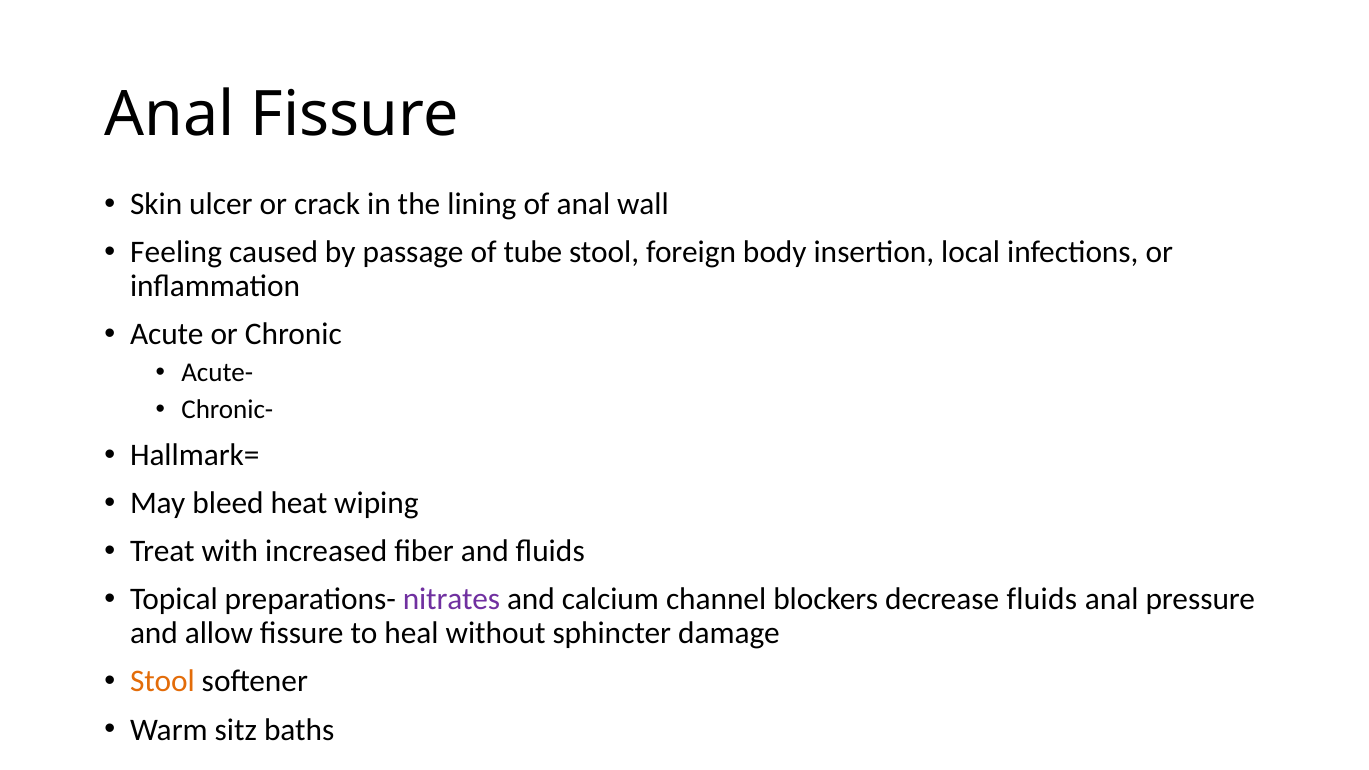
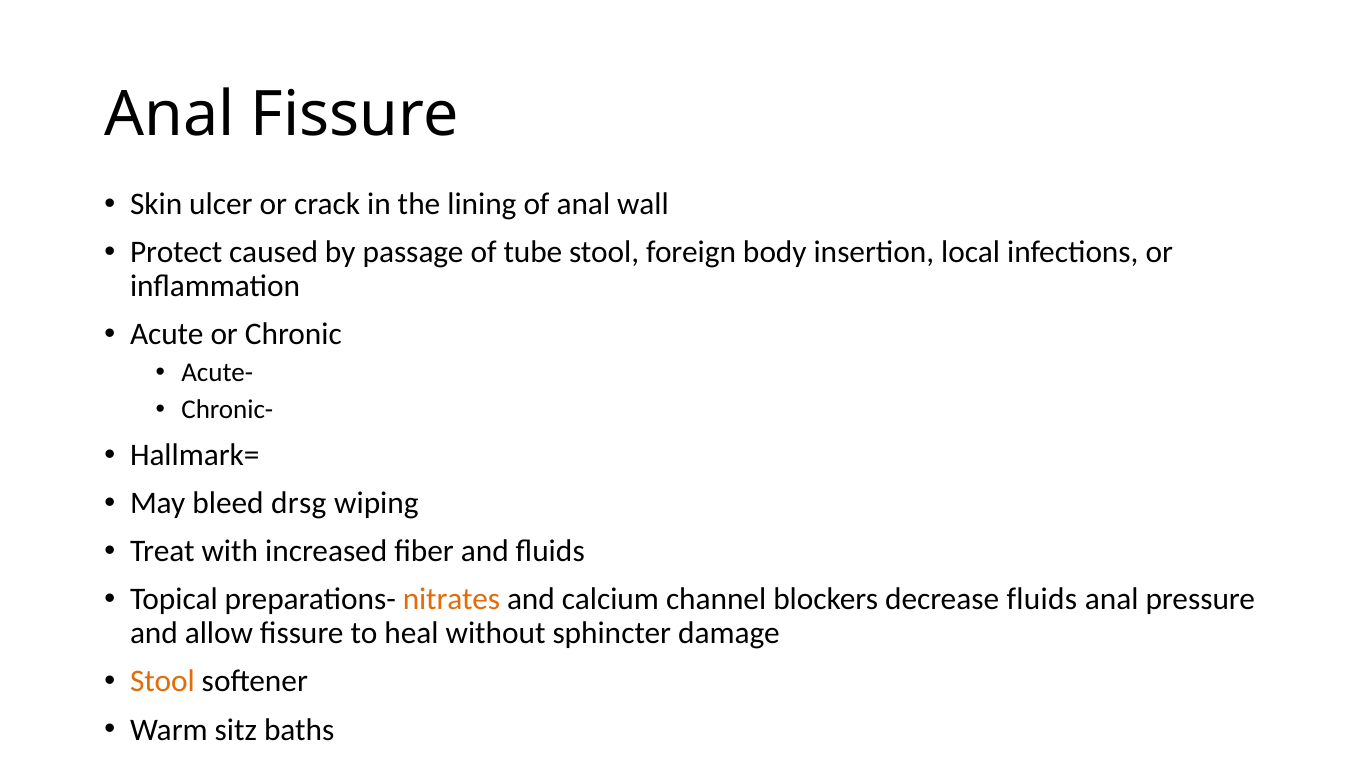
Feeling: Feeling -> Protect
heat: heat -> drsg
nitrates colour: purple -> orange
